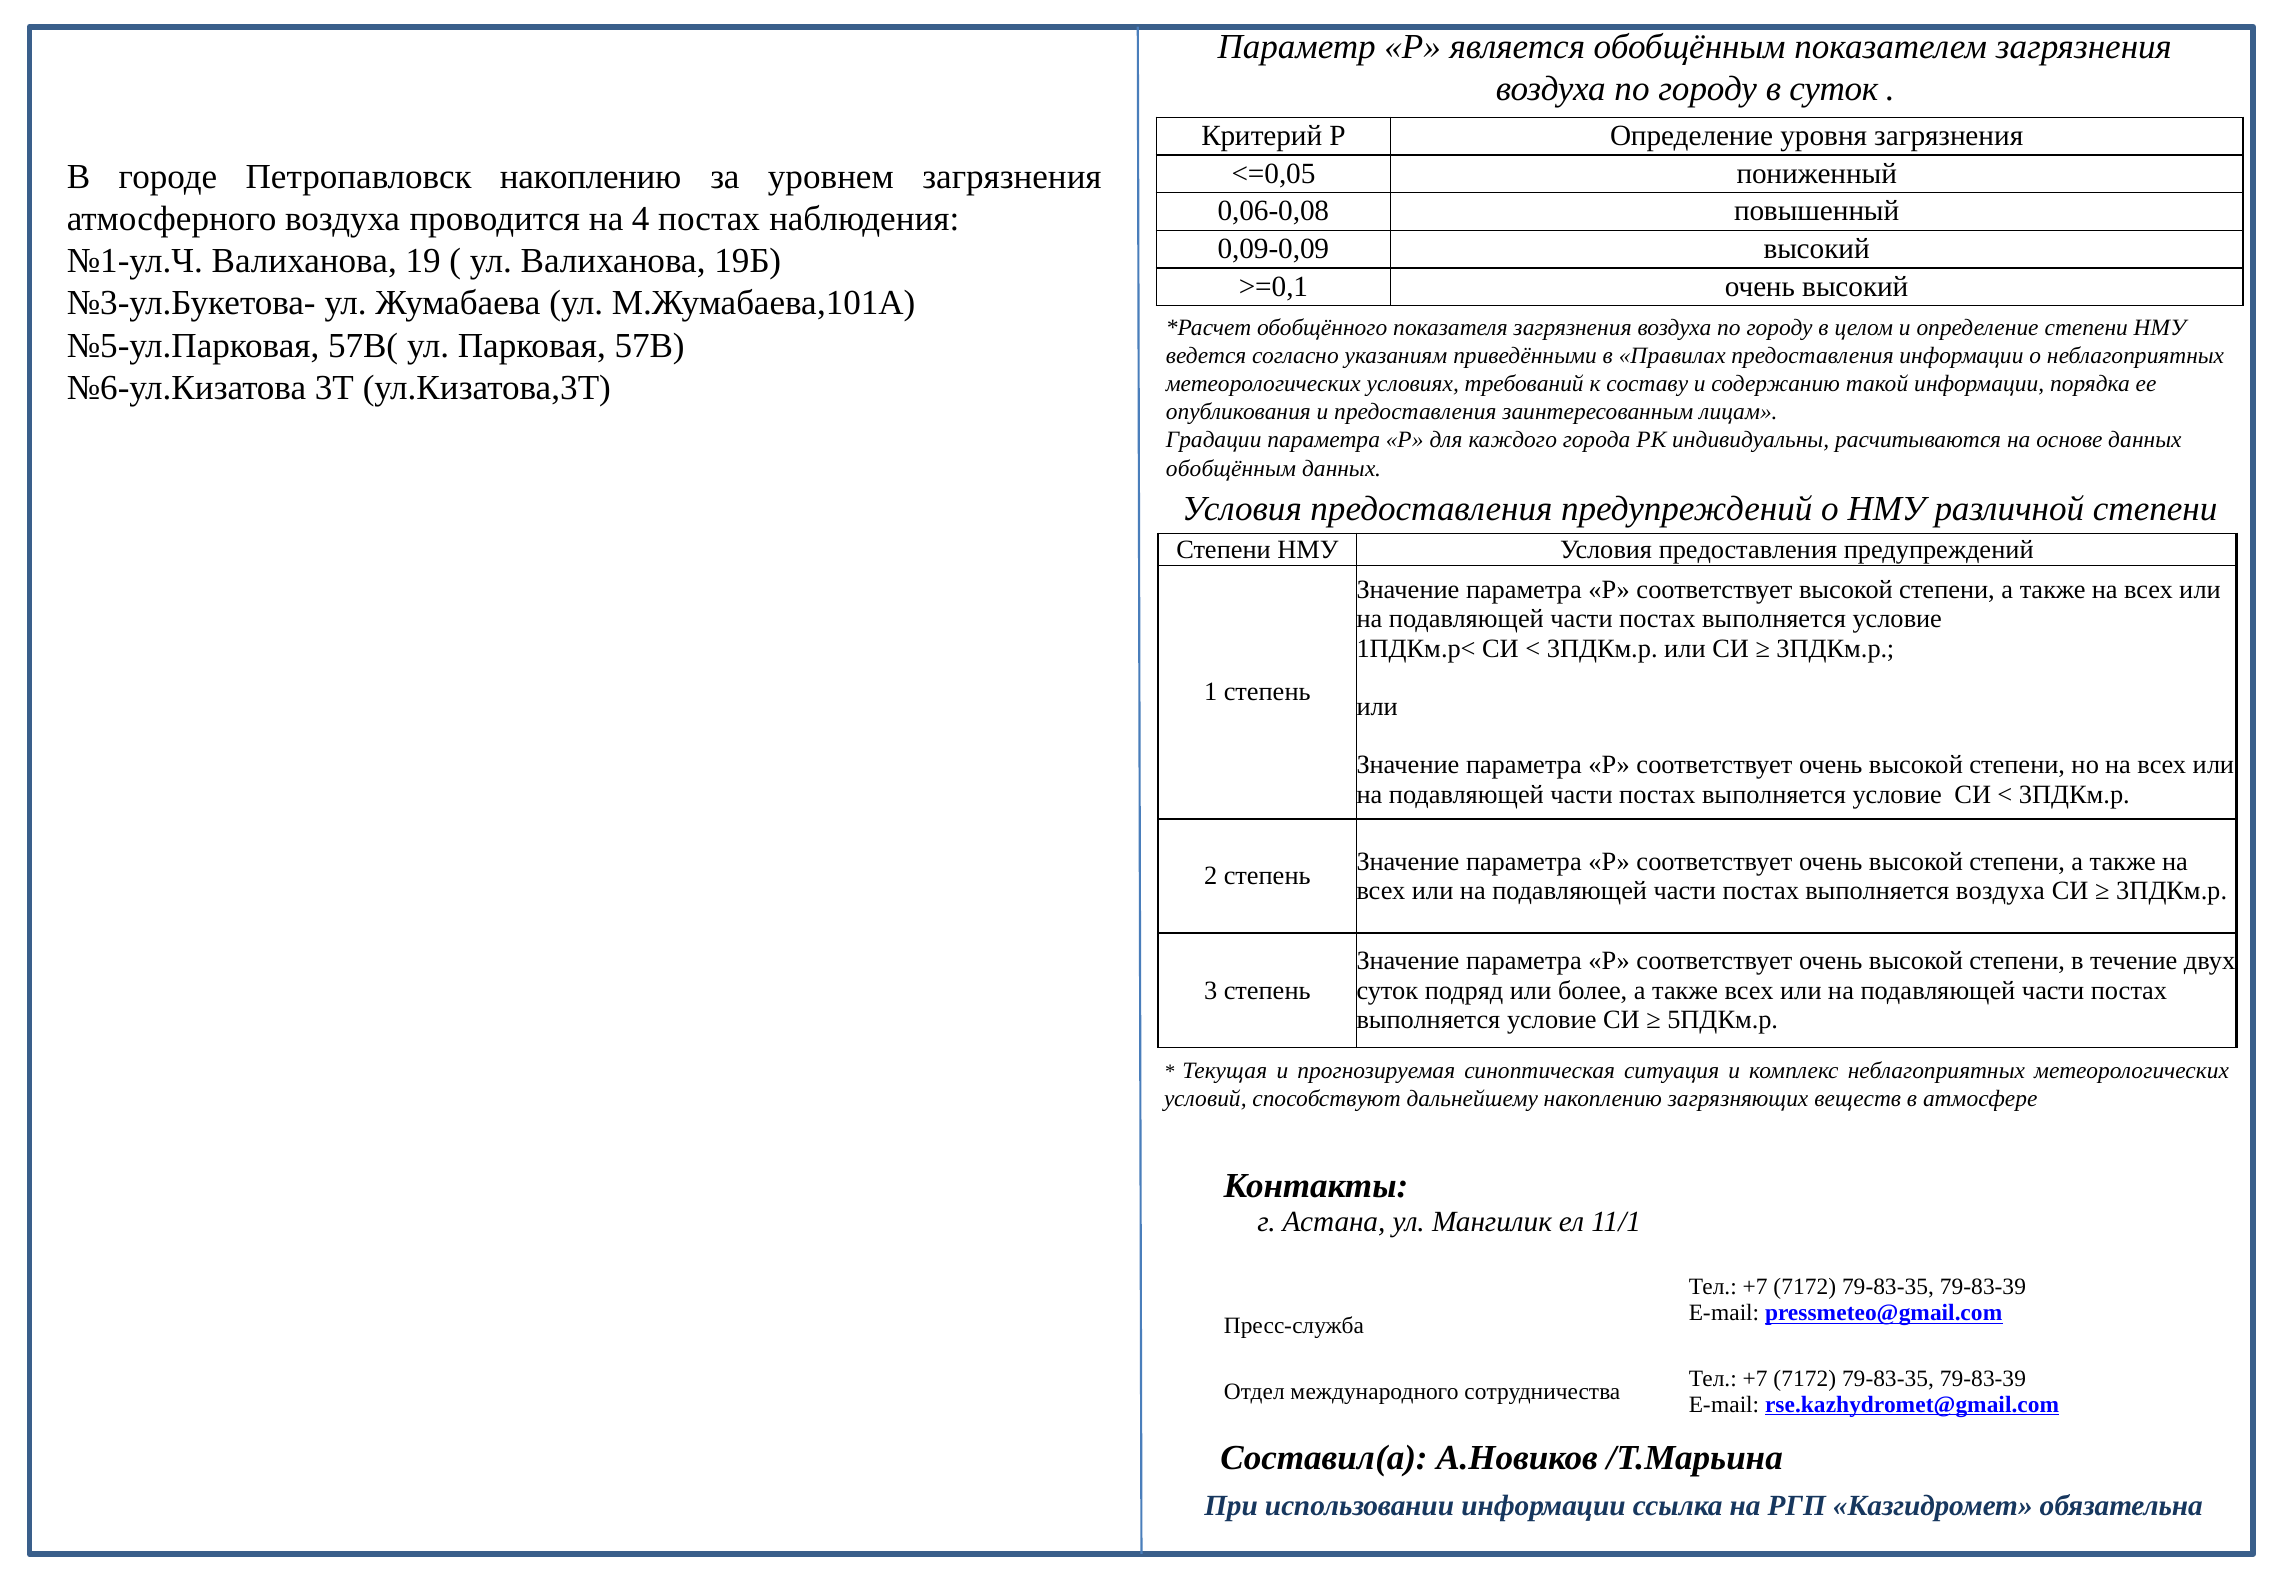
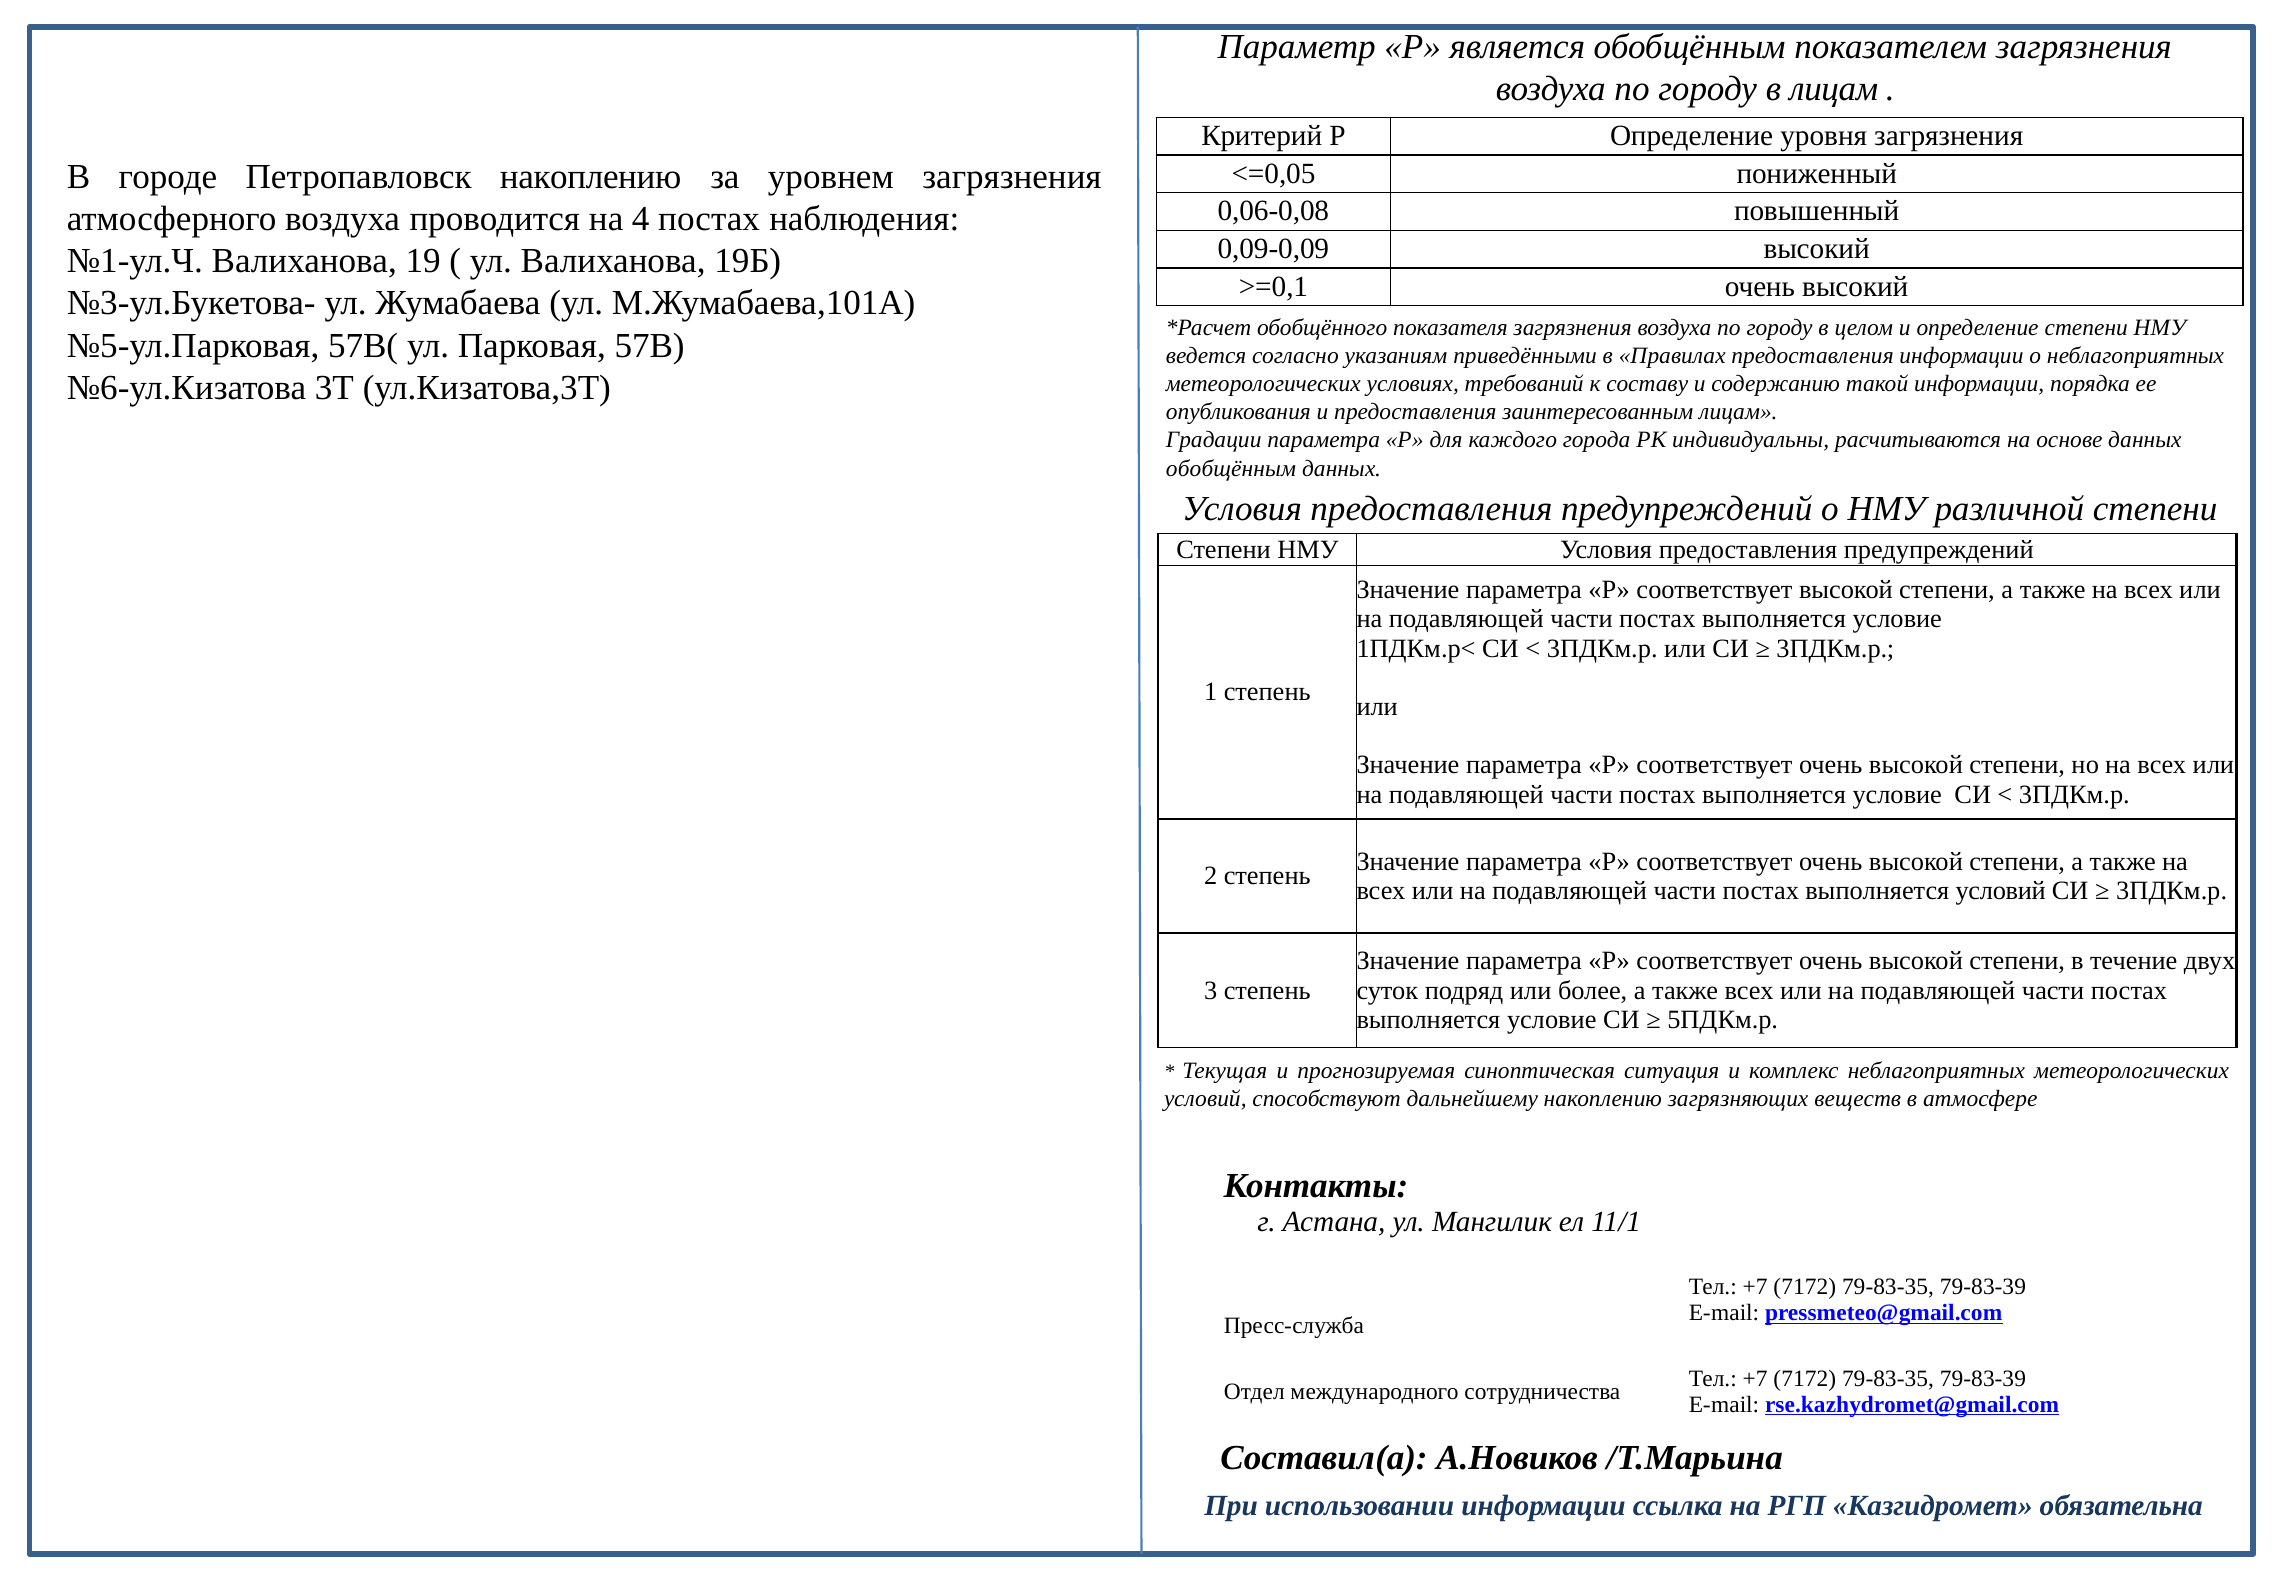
в суток: суток -> лицам
выполняется воздуха: воздуха -> условий
